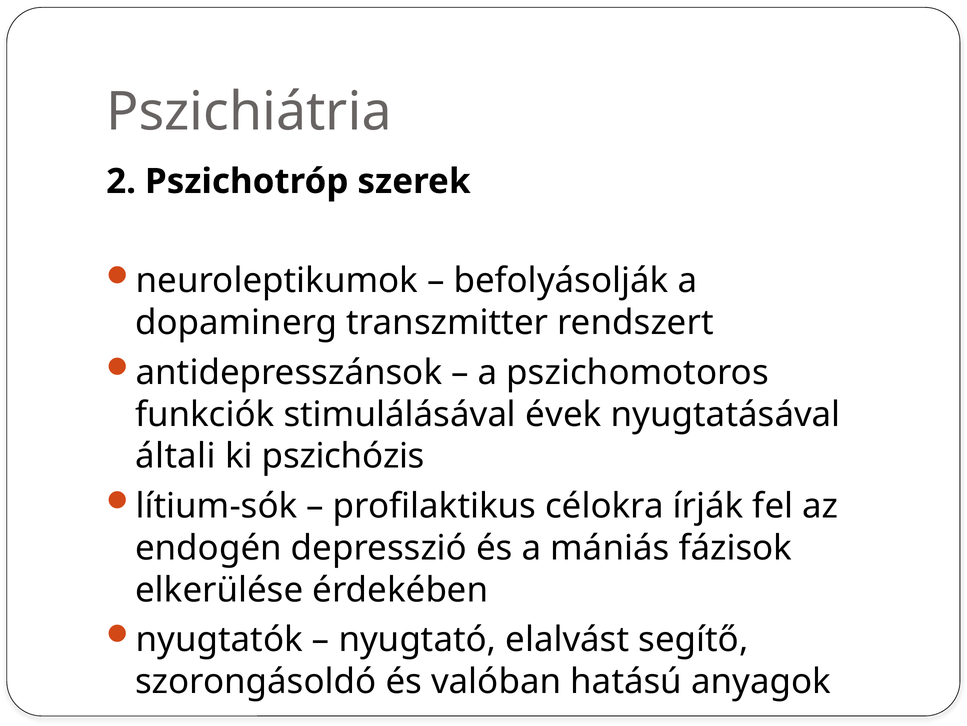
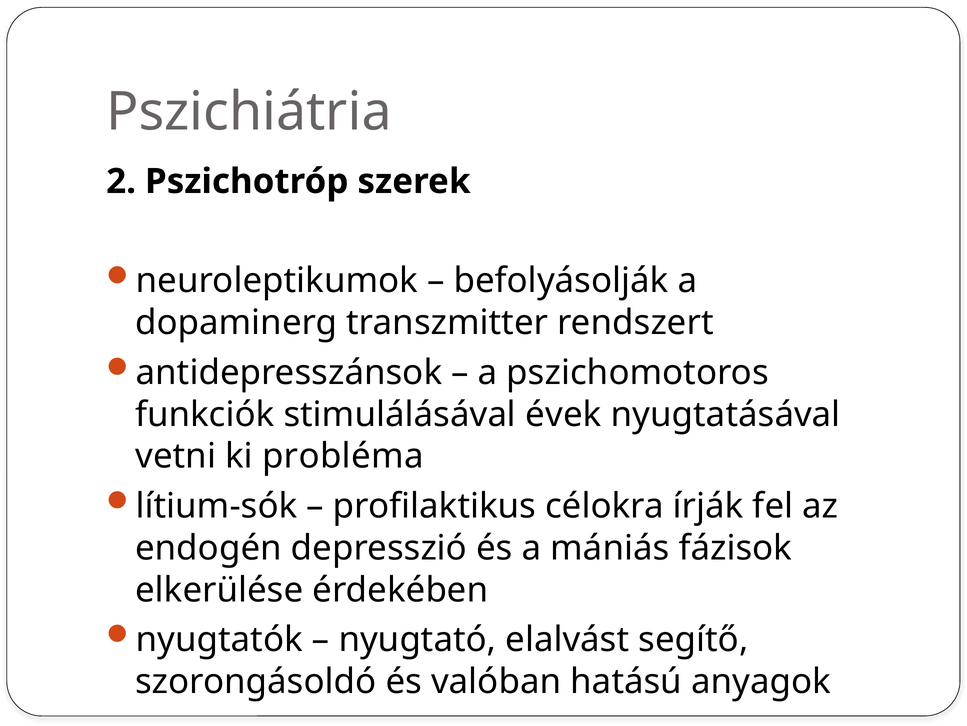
általi: általi -> vetni
pszichózis: pszichózis -> probléma
